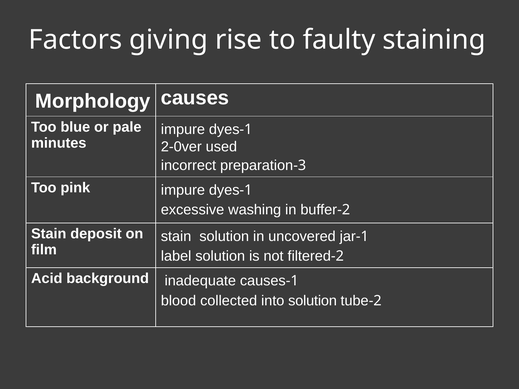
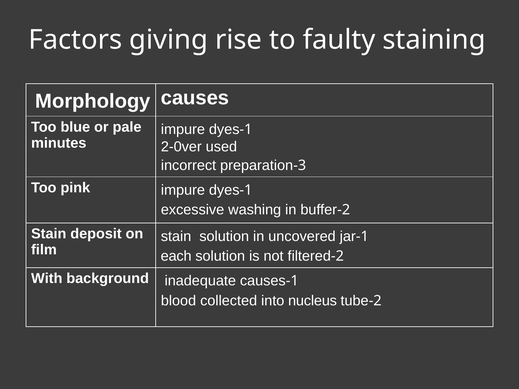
label: label -> each
Acid: Acid -> With
into solution: solution -> nucleus
